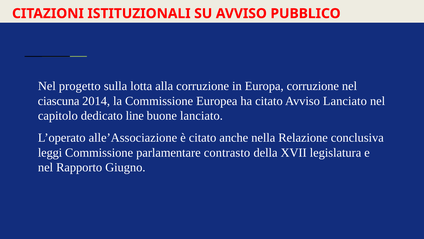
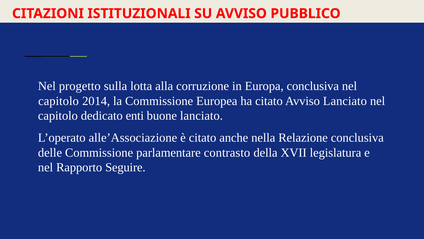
Europa corruzione: corruzione -> conclusiva
ciascuna at (59, 101): ciascuna -> capitolo
line: line -> enti
leggi: leggi -> delle
Giugno: Giugno -> Seguire
